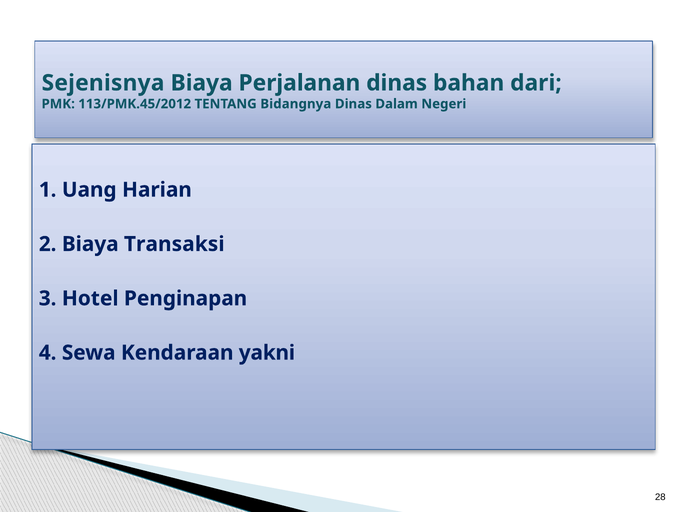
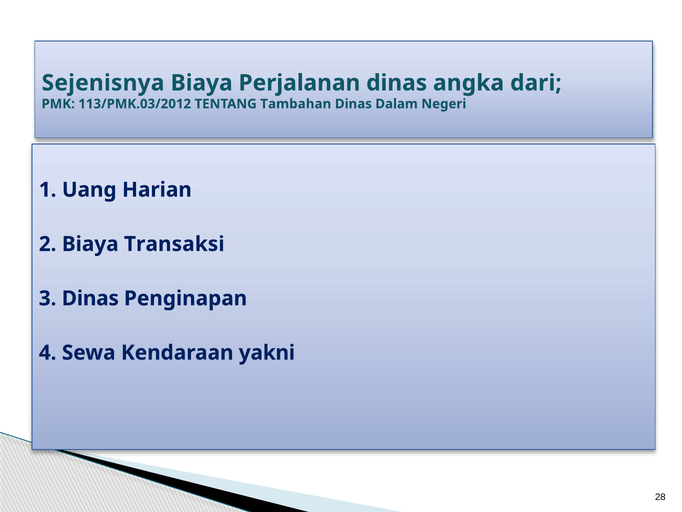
bahan: bahan -> angka
113/PMK.45/2012: 113/PMK.45/2012 -> 113/PMK.03/2012
Bidangnya: Bidangnya -> Tambahan
3 Hotel: Hotel -> Dinas
